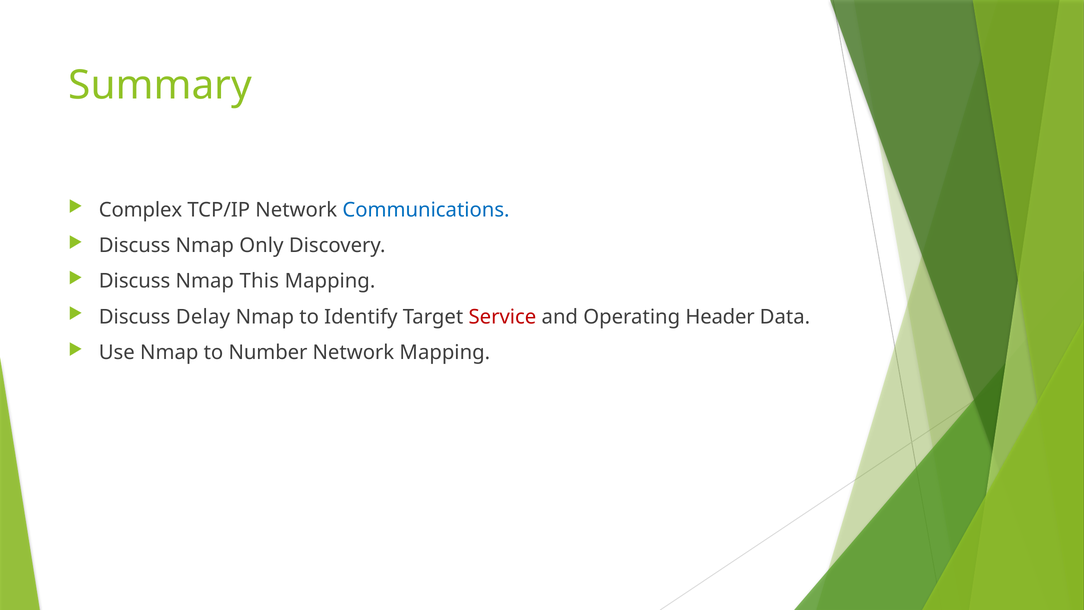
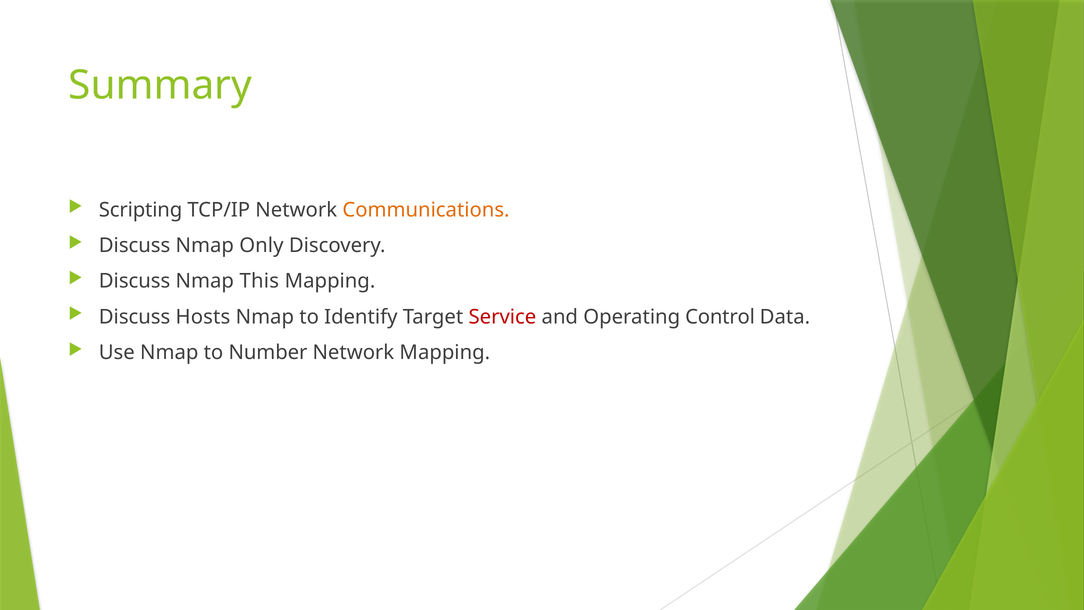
Complex: Complex -> Scripting
Communications colour: blue -> orange
Delay: Delay -> Hosts
Header: Header -> Control
